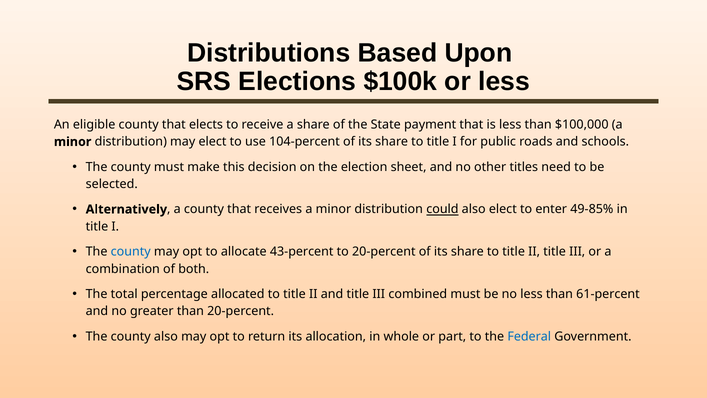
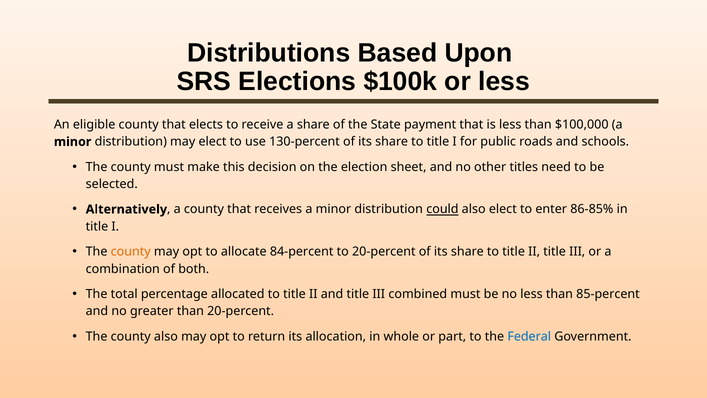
104-percent: 104-percent -> 130-percent
49-85%: 49-85% -> 86-85%
county at (131, 252) colour: blue -> orange
43-percent: 43-percent -> 84-percent
61-percent: 61-percent -> 85-percent
